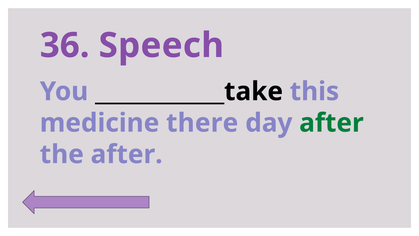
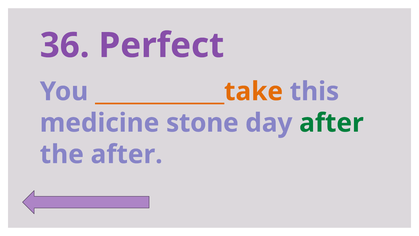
Speech: Speech -> Perfect
____________take colour: black -> orange
there: there -> stone
